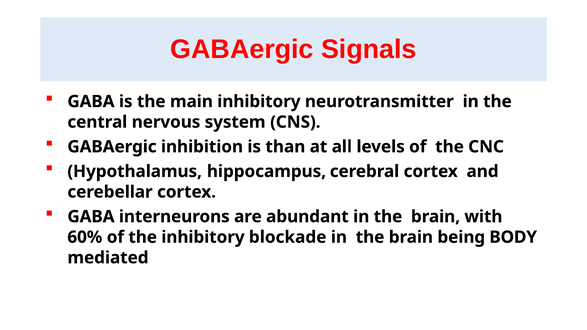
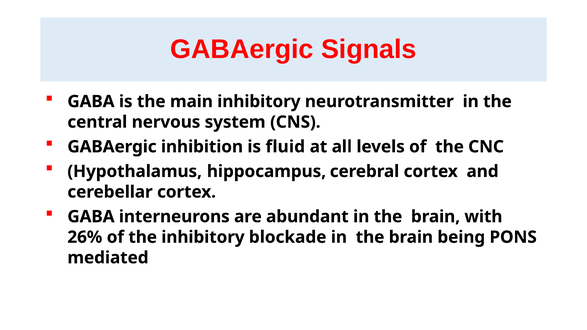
than: than -> fluid
60%: 60% -> 26%
BODY: BODY -> PONS
